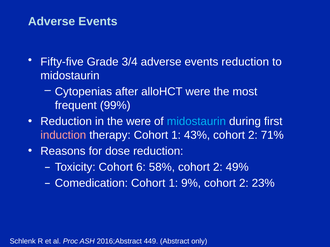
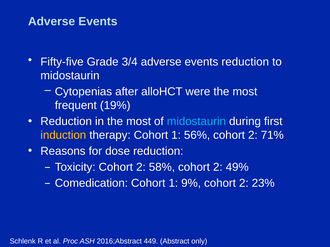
99%: 99% -> 19%
in the were: were -> most
induction colour: pink -> yellow
43%: 43% -> 56%
Toxicity Cohort 6: 6 -> 2
